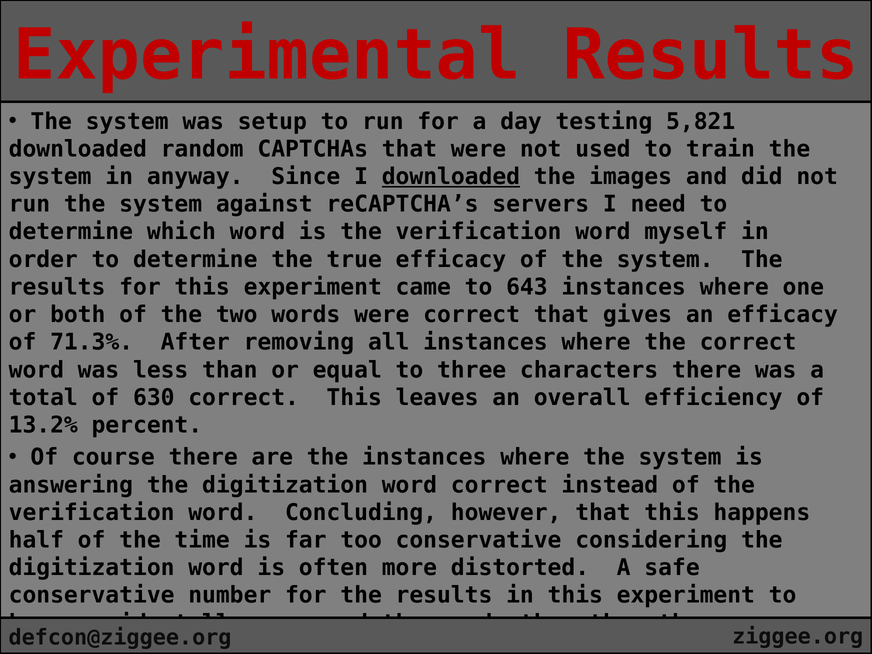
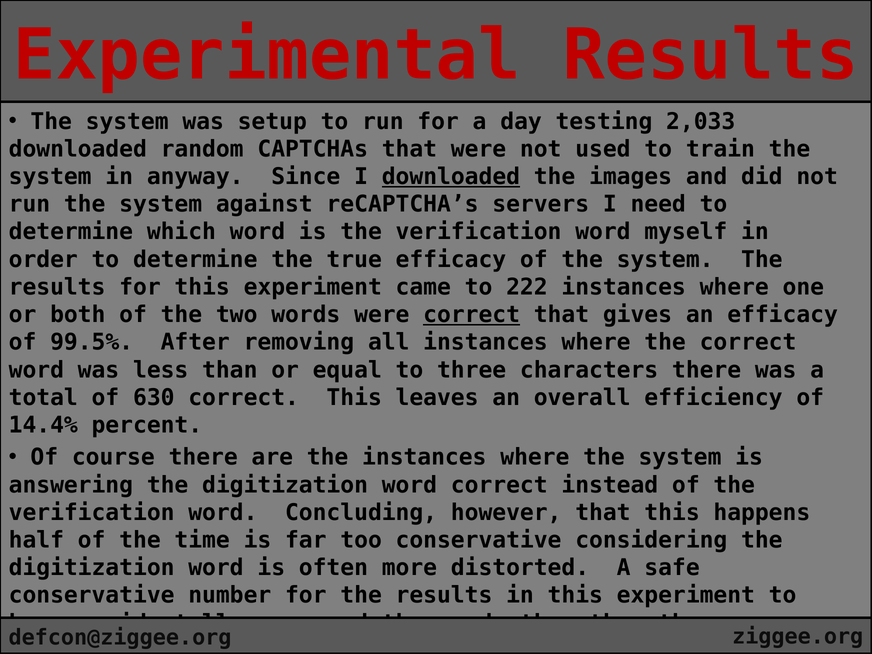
5,821: 5,821 -> 2,033
643: 643 -> 222
correct at (472, 315) underline: none -> present
71.3%: 71.3% -> 99.5%
13.2%: 13.2% -> 14.4%
